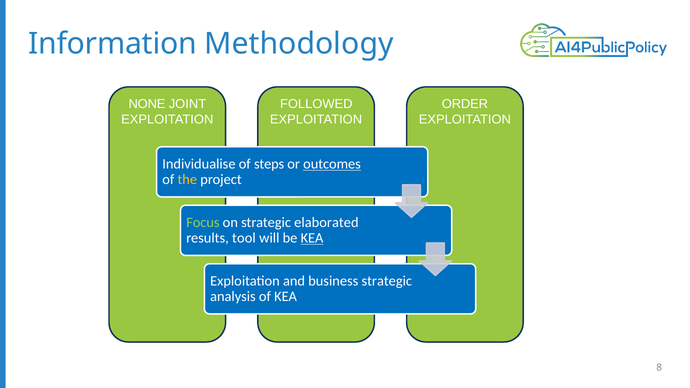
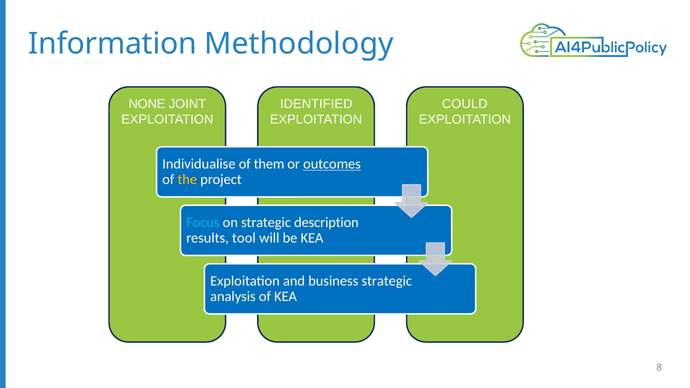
FOLLOWED: FOLLOWED -> IDENTIFIED
ORDER: ORDER -> COULD
steps: steps -> them
Focus colour: light green -> light blue
elaborated: elaborated -> description
KEA at (312, 238) underline: present -> none
